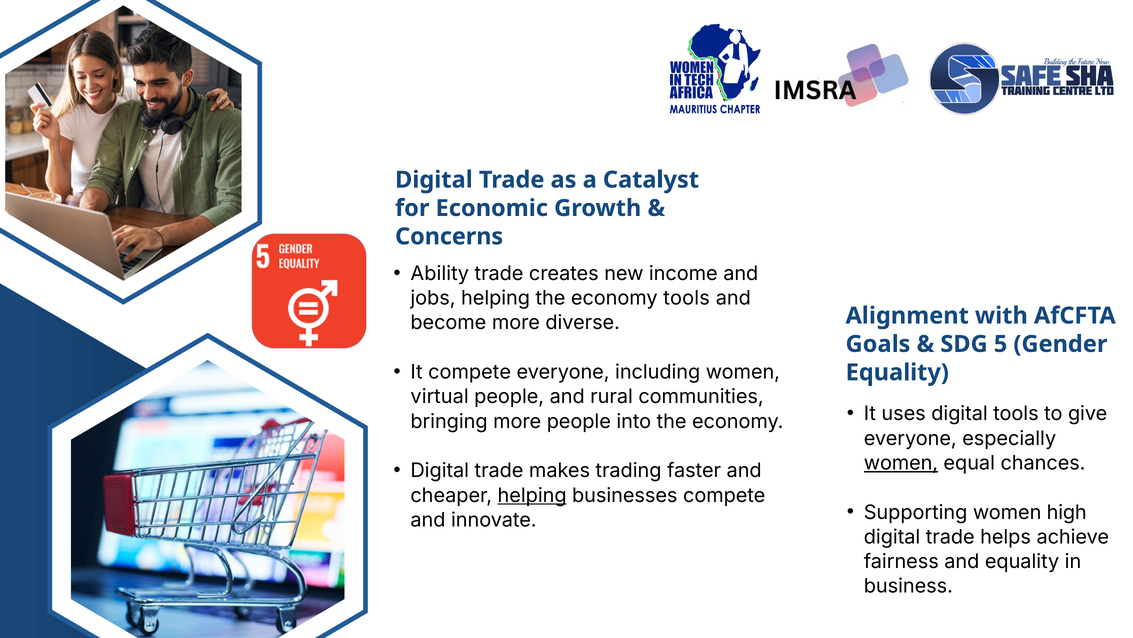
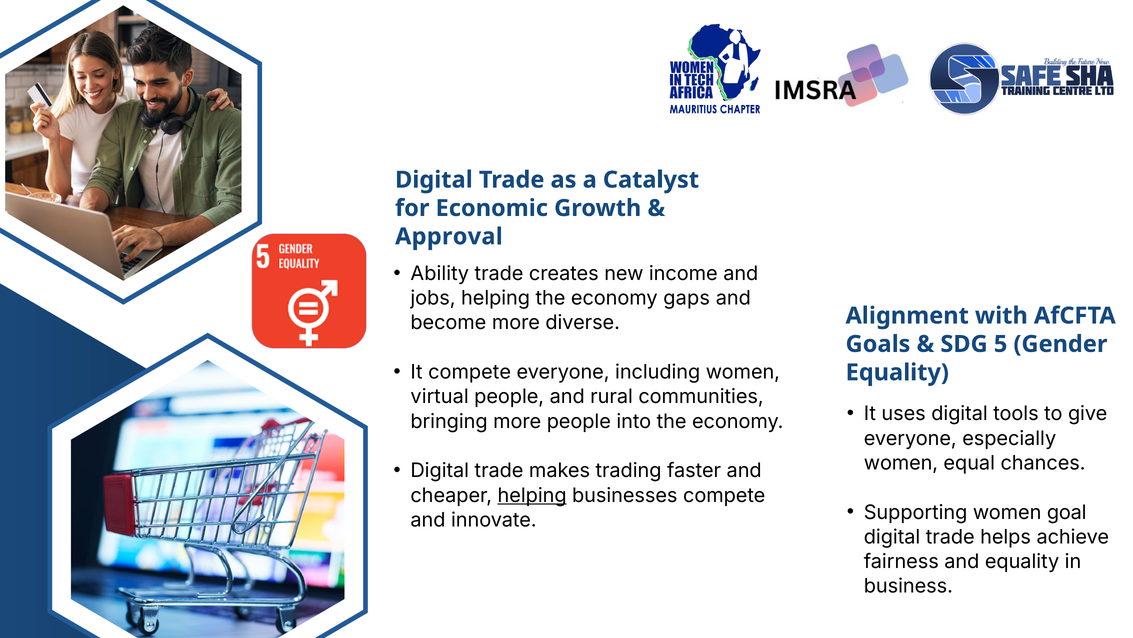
Concerns: Concerns -> Approval
economy tools: tools -> gaps
women at (901, 463) underline: present -> none
high: high -> goal
